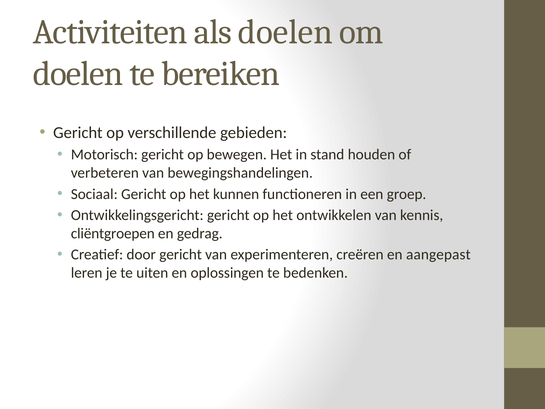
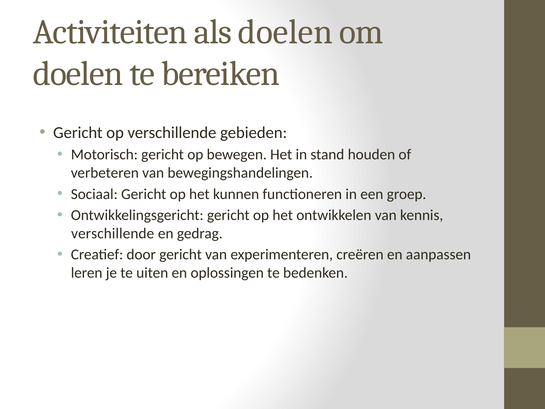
cliëntgroepen at (113, 233): cliëntgroepen -> verschillende
aangepast: aangepast -> aanpassen
